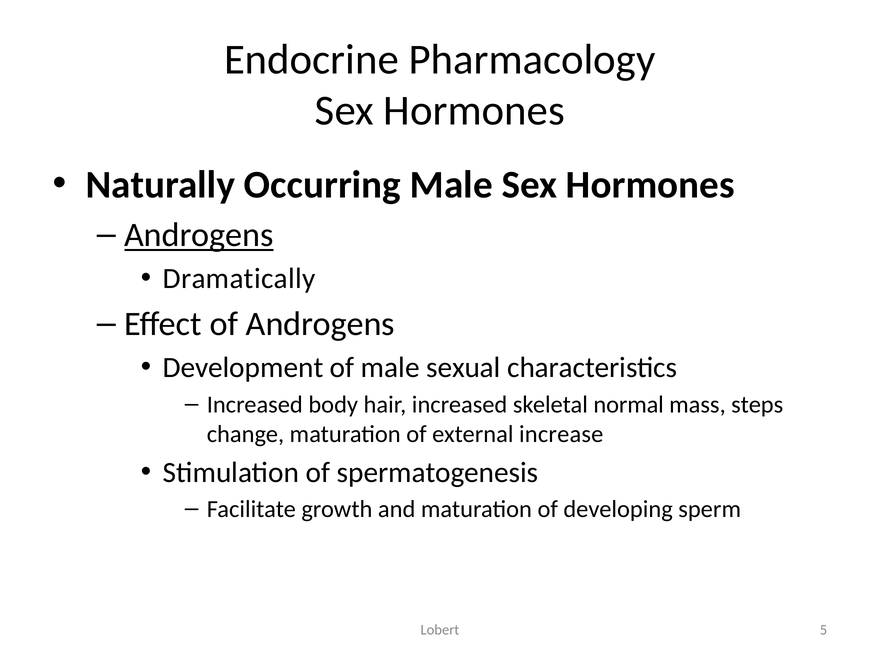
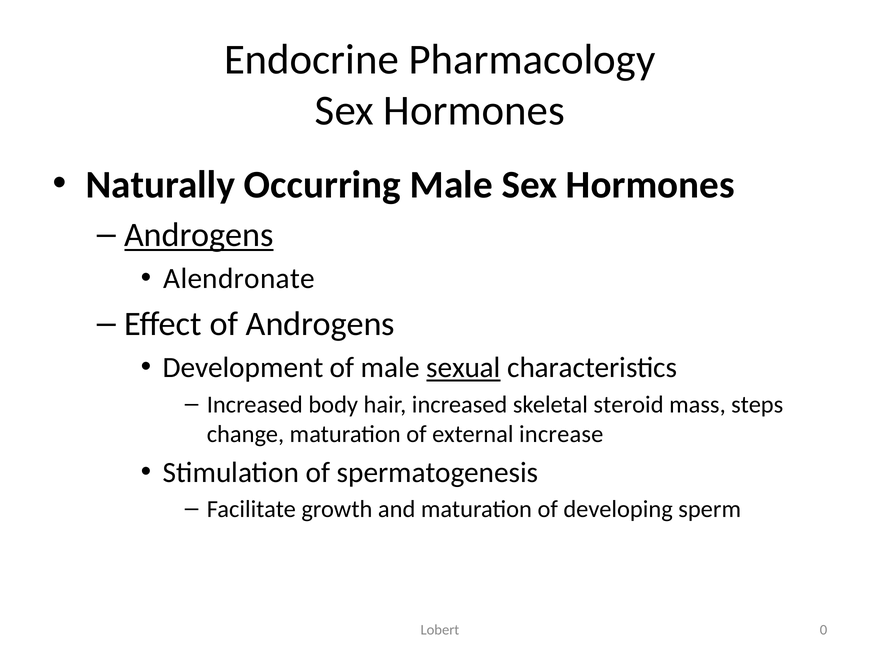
Dramatically: Dramatically -> Alendronate
sexual underline: none -> present
normal: normal -> steroid
5: 5 -> 0
